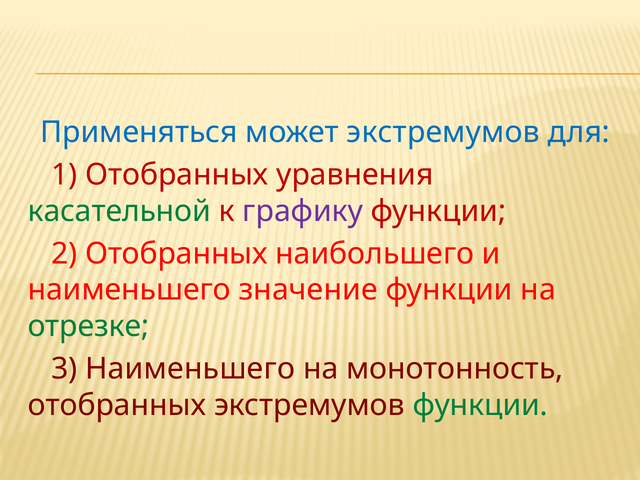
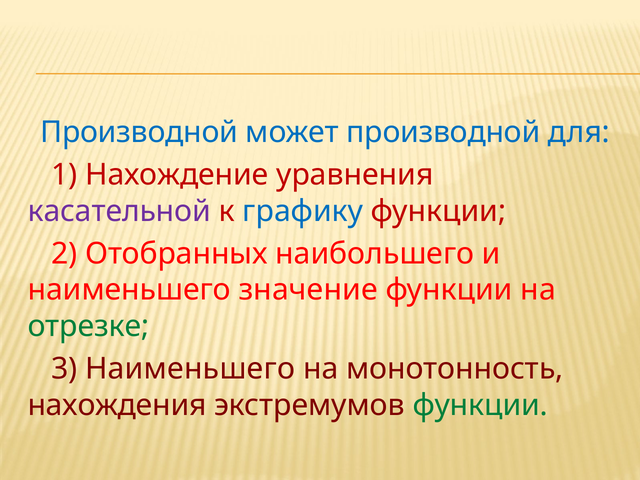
Применяться at (139, 132): Применяться -> Производной
может экстремумов: экстремумов -> производной
1 Отобранных: Отобранных -> Нахождение
касательной colour: green -> purple
графику colour: purple -> blue
отобранных at (117, 405): отобранных -> нахождения
